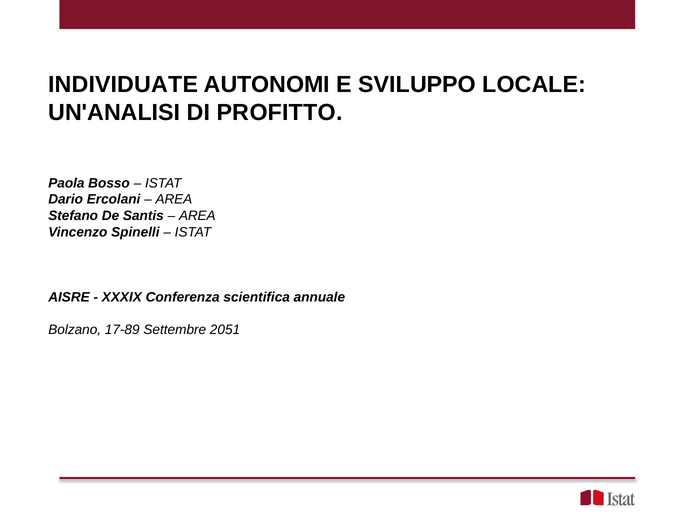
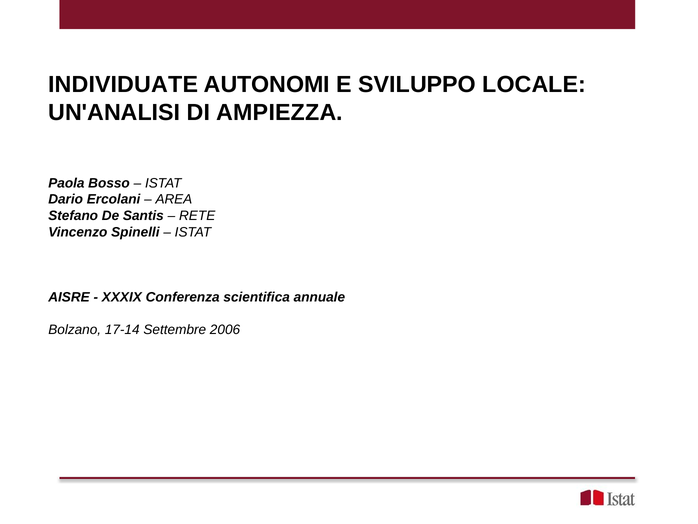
PROFITTO: PROFITTO -> AMPIEZZA
AREA at (197, 215): AREA -> RETE
17-89: 17-89 -> 17-14
2051: 2051 -> 2006
